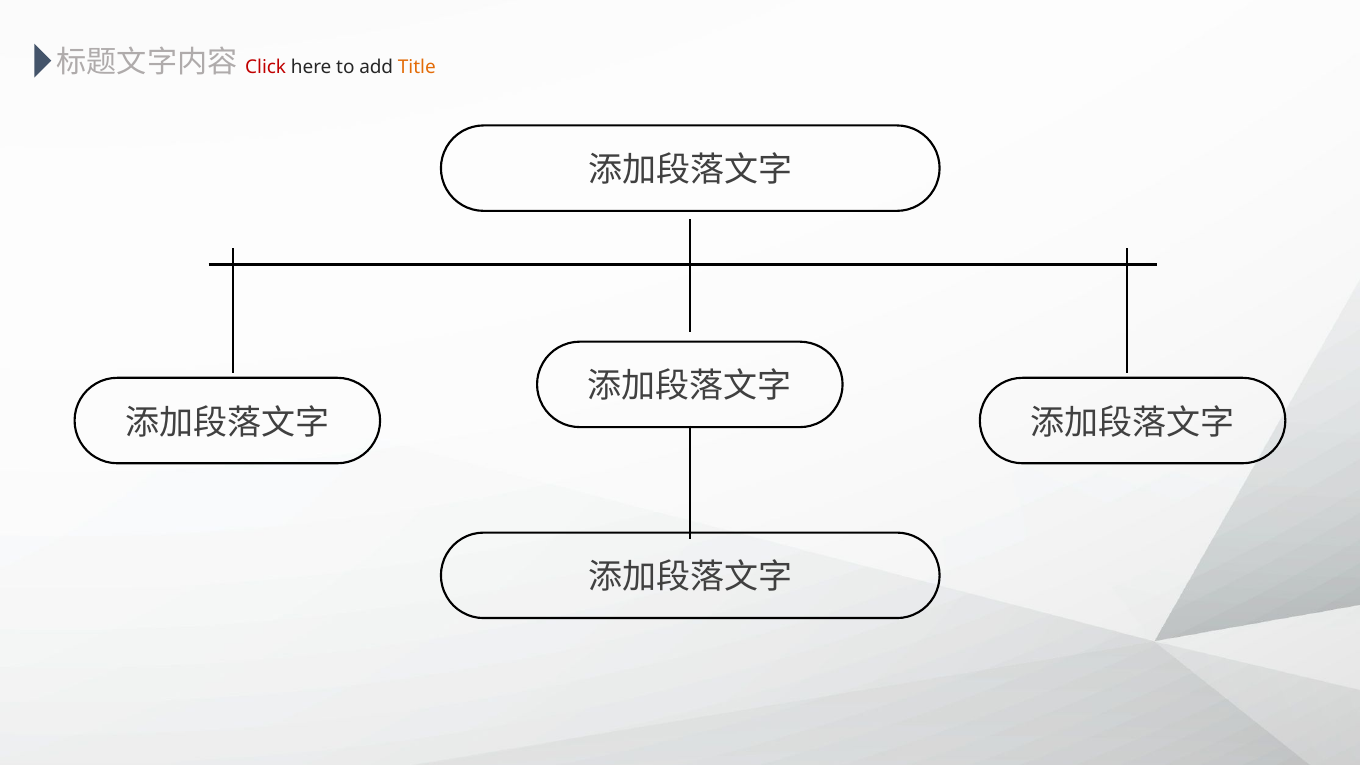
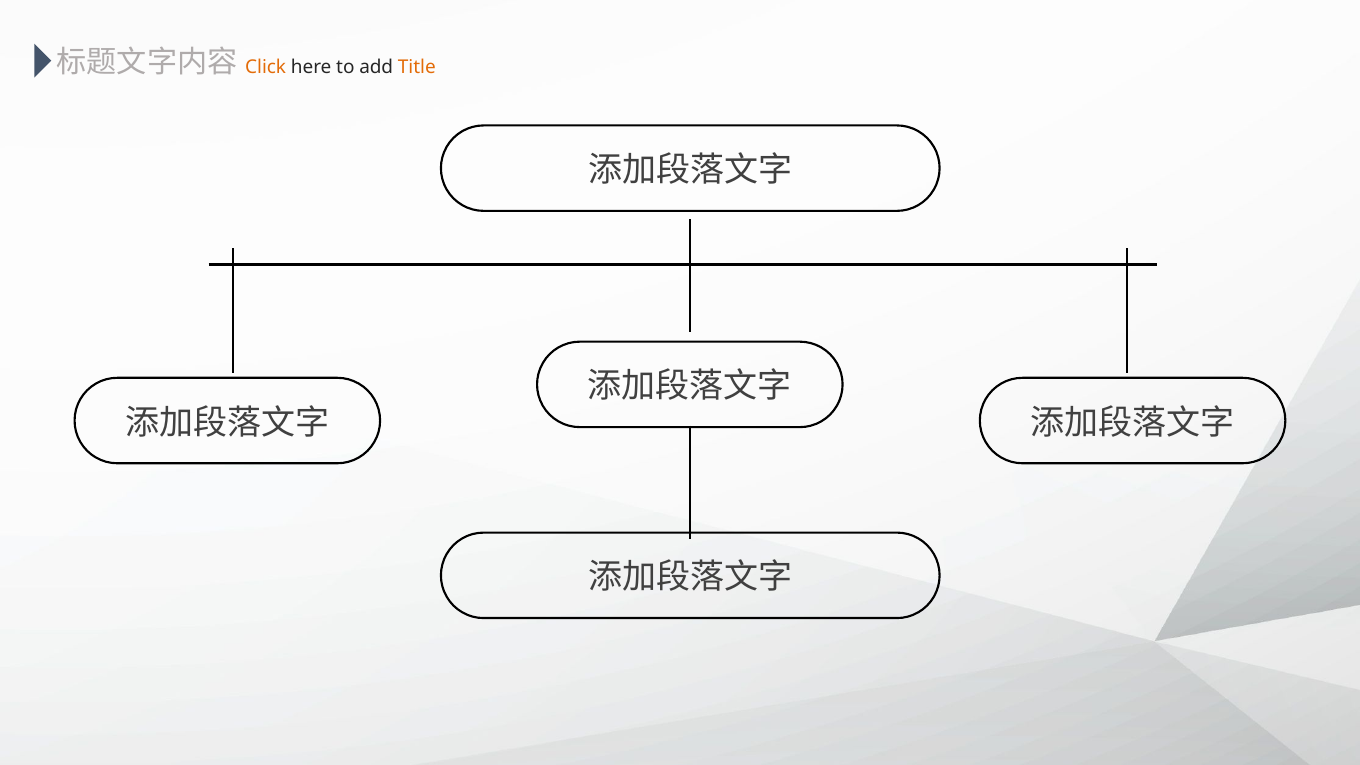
Click colour: red -> orange
